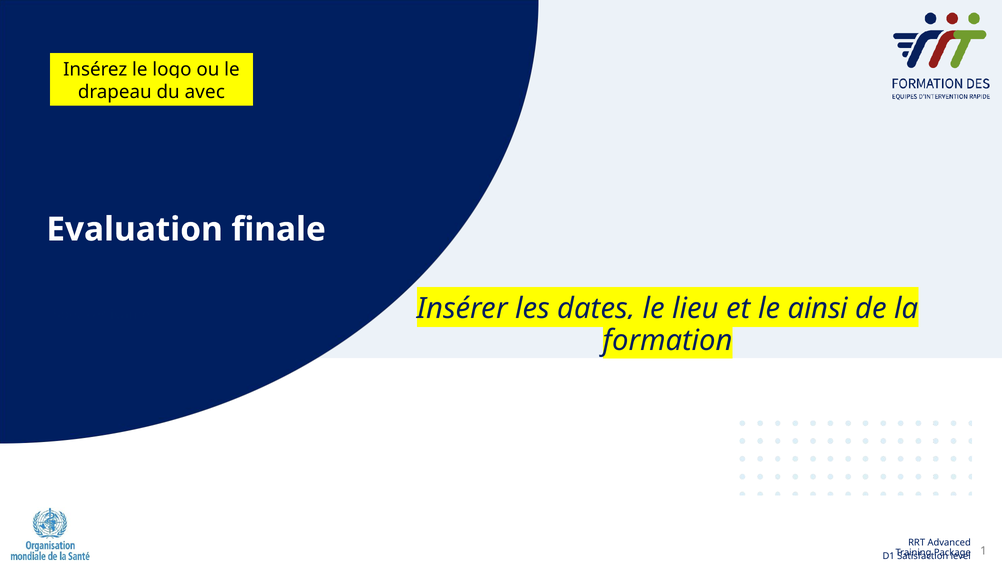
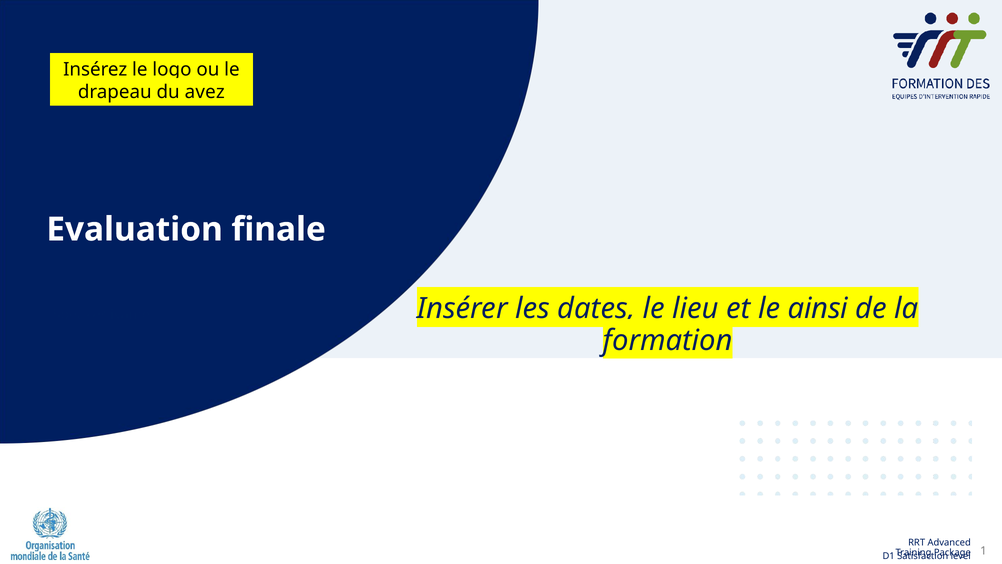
avec: avec -> avez
